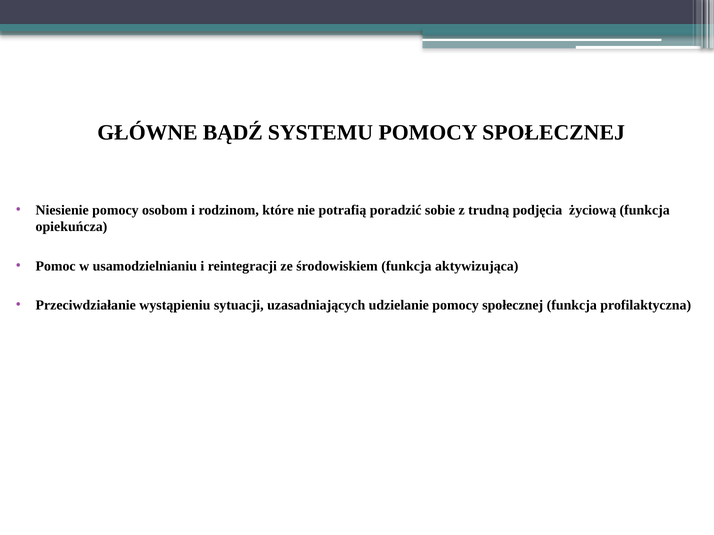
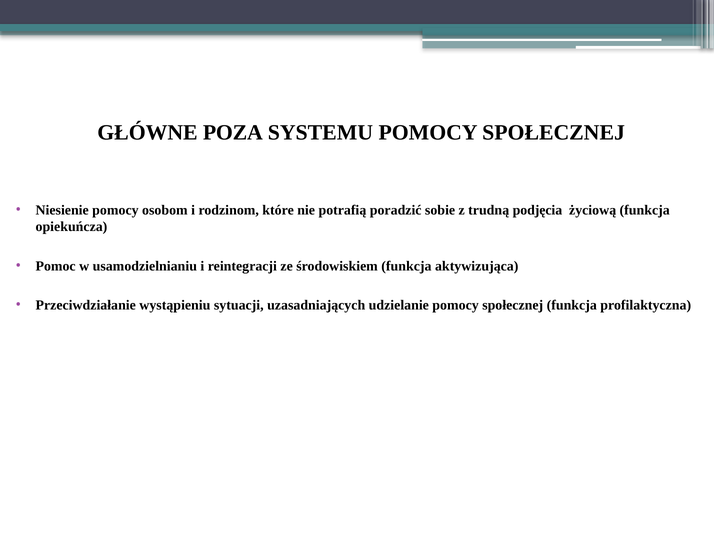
BĄDŹ: BĄDŹ -> POZA
